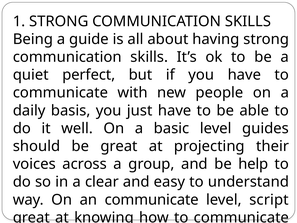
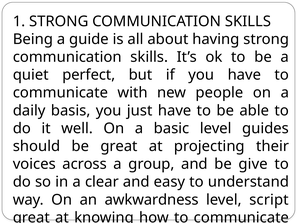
help: help -> give
an communicate: communicate -> awkwardness
